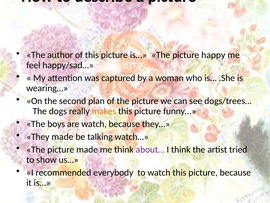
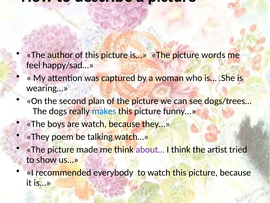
happy: happy -> words
makes colour: orange -> blue
They made: made -> poem
